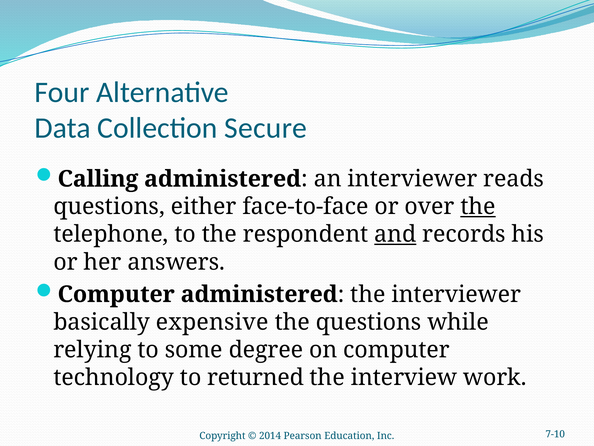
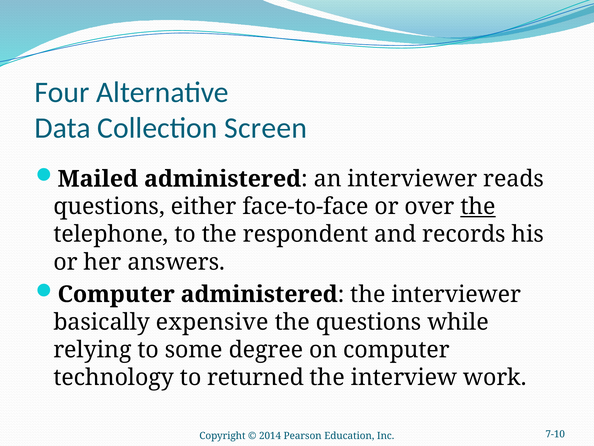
Secure: Secure -> Screen
Calling: Calling -> Mailed
and underline: present -> none
